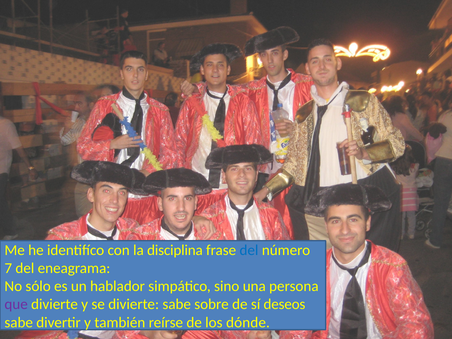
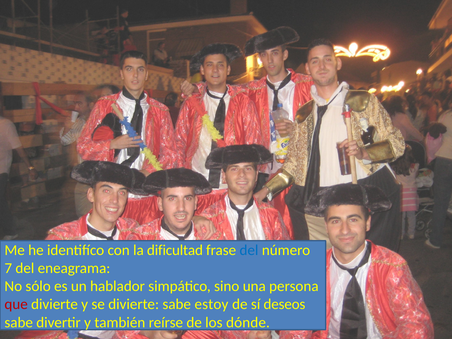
disciplina: disciplina -> dificultad
que colour: purple -> red
sobre: sobre -> estoy
